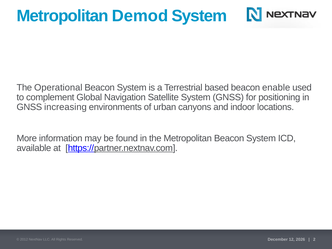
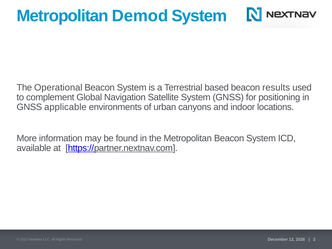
enable: enable -> results
increasing: increasing -> applicable
